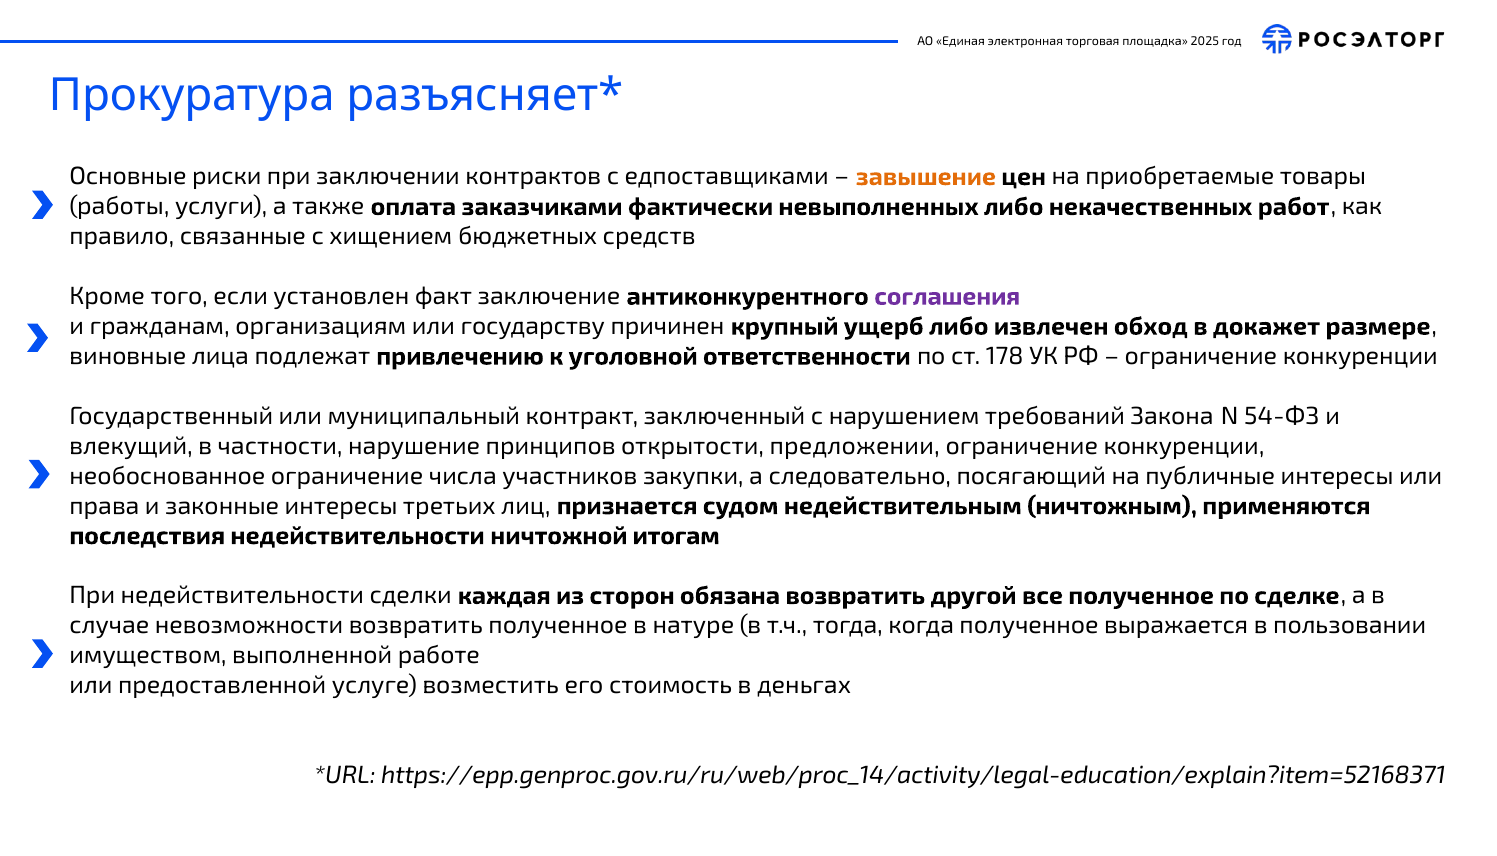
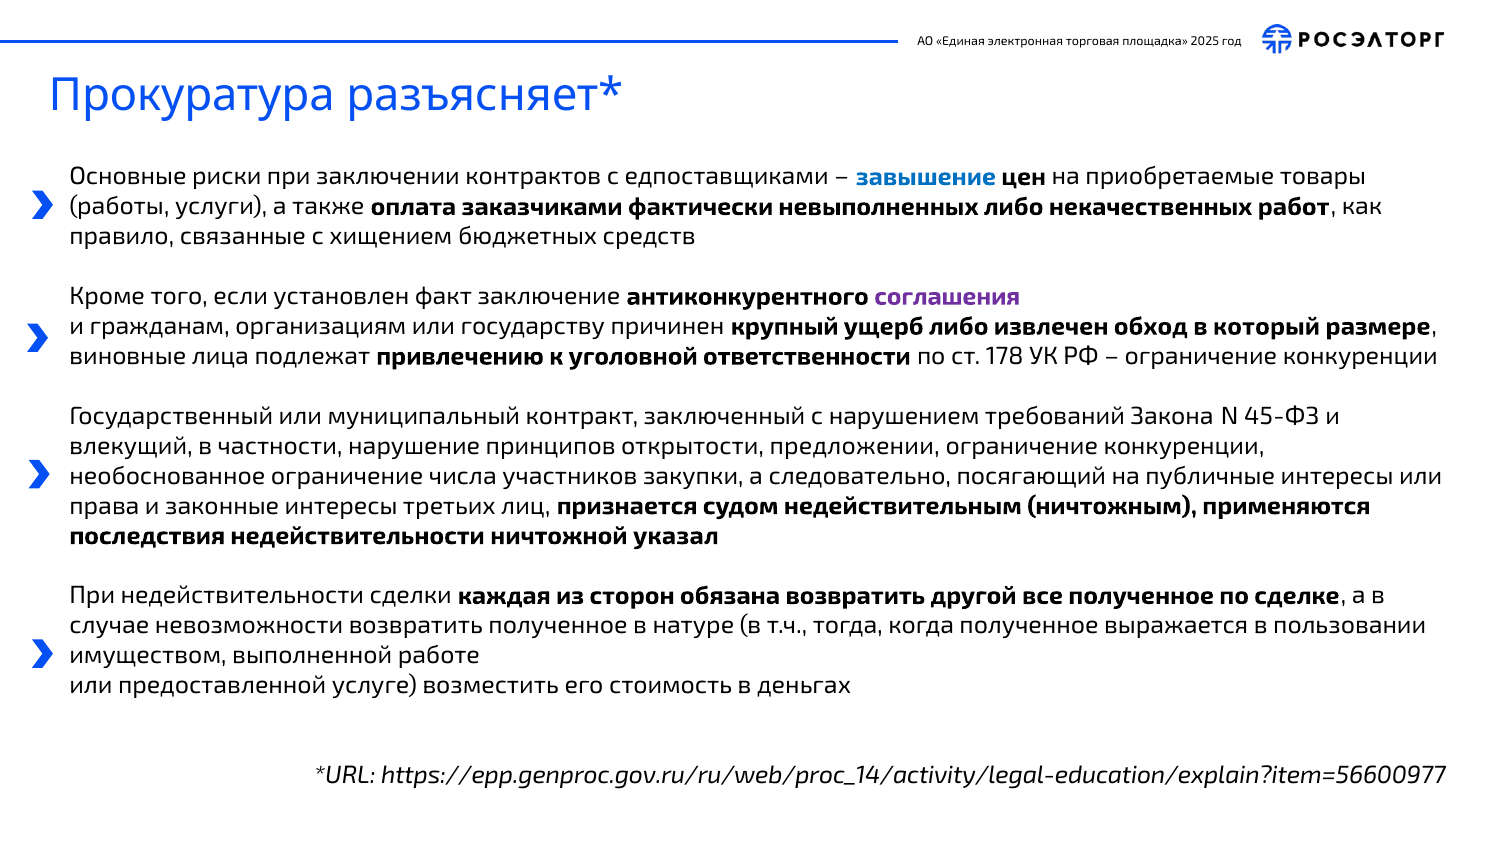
завышение colour: orange -> blue
докажет: докажет -> который
54-ФЗ: 54-ФЗ -> 45-ФЗ
итогам: итогам -> указал
https://epp.genproc.gov.ru/ru/web/proc_14/activity/legal-education/explain?item=52168371: https://epp.genproc.gov.ru/ru/web/proc_14/activity/legal-education/explain?item=52168371 -> https://epp.genproc.gov.ru/ru/web/proc_14/activity/legal-education/explain?item=56600977
